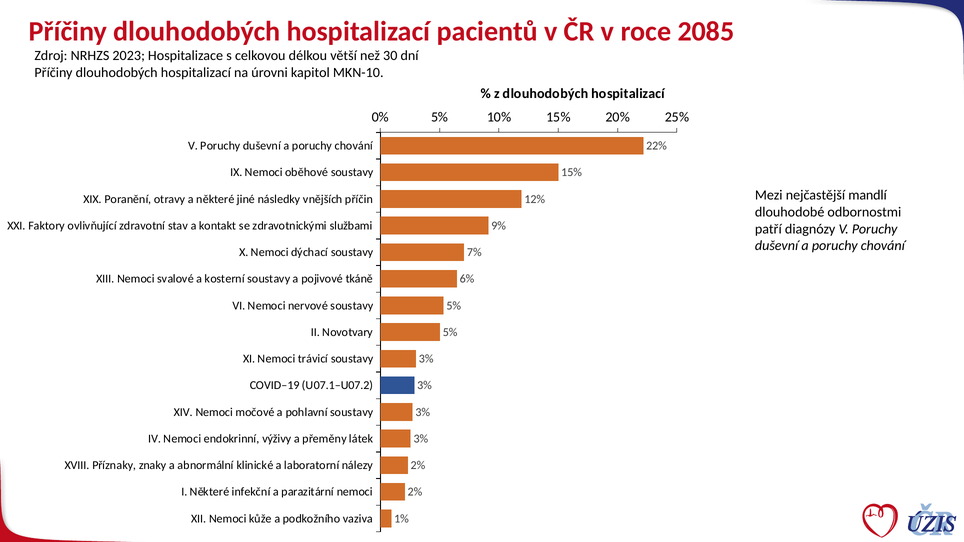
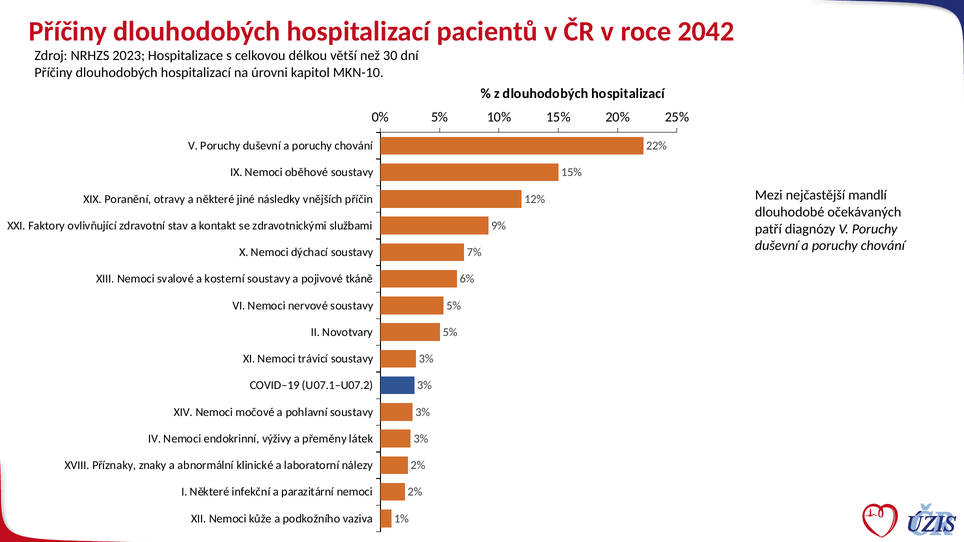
2085: 2085 -> 2042
odbornostmi: odbornostmi -> očekávaných
